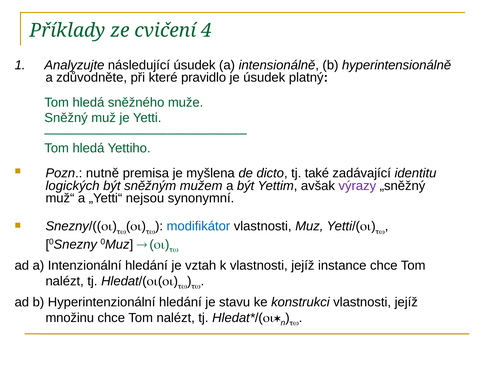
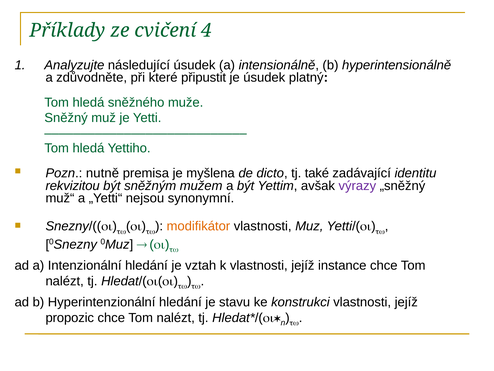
pravidlo: pravidlo -> připustit
logických: logických -> rekvizitou
modifikátor colour: blue -> orange
množinu: množinu -> propozic
